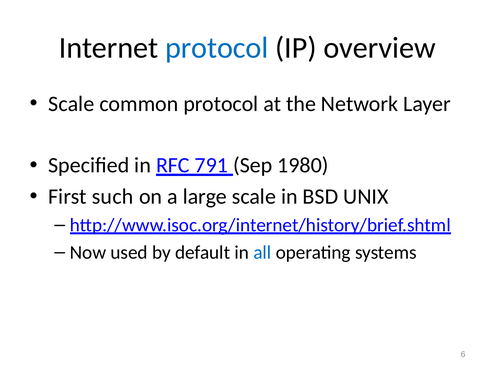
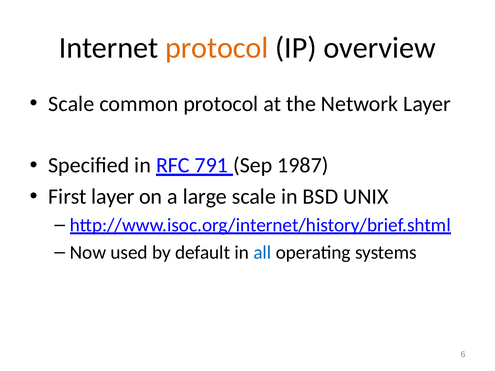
protocol at (217, 48) colour: blue -> orange
1980: 1980 -> 1987
First such: such -> layer
